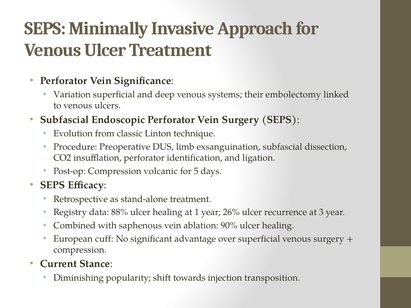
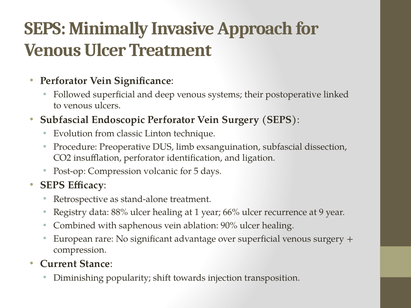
Variation: Variation -> Followed
embolectomy: embolectomy -> postoperative
26%: 26% -> 66%
3: 3 -> 9
cuff: cuff -> rare
